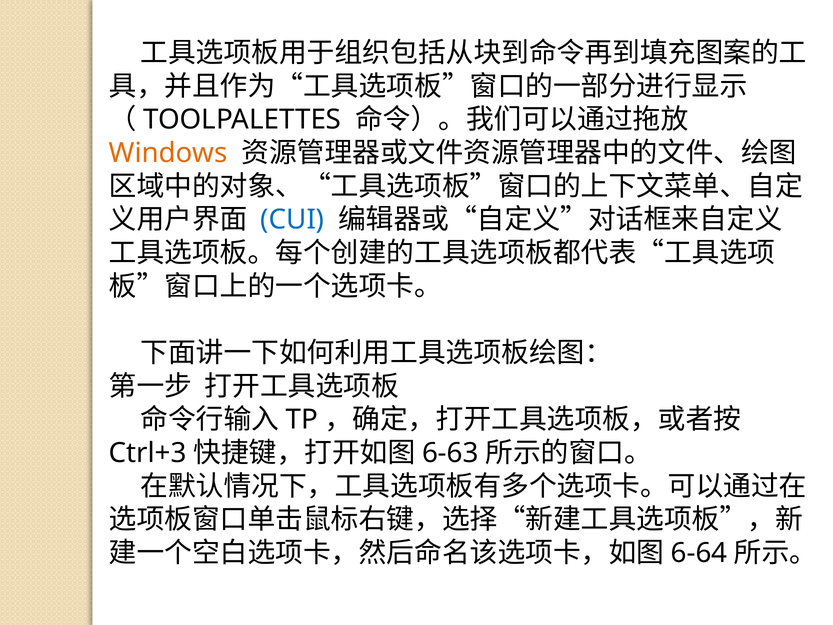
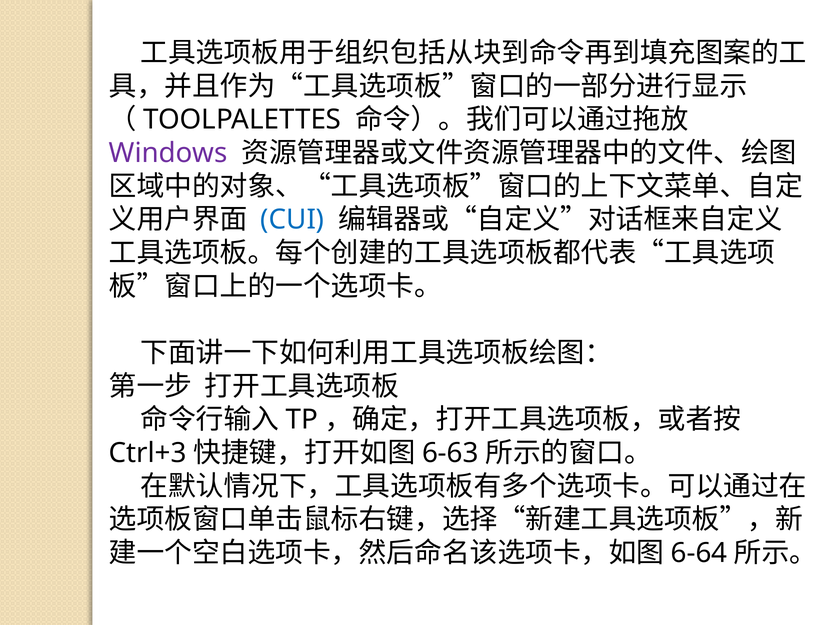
Windows colour: orange -> purple
